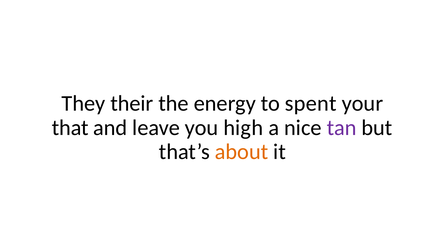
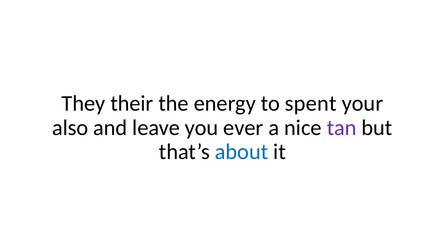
that: that -> also
high: high -> ever
about colour: orange -> blue
